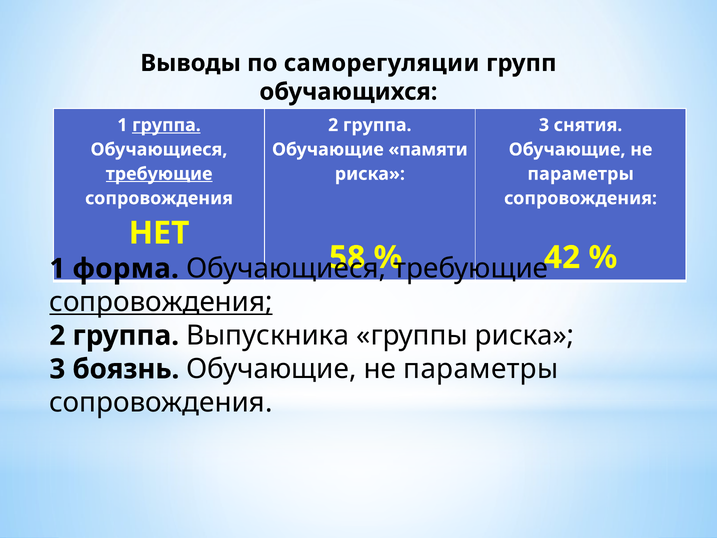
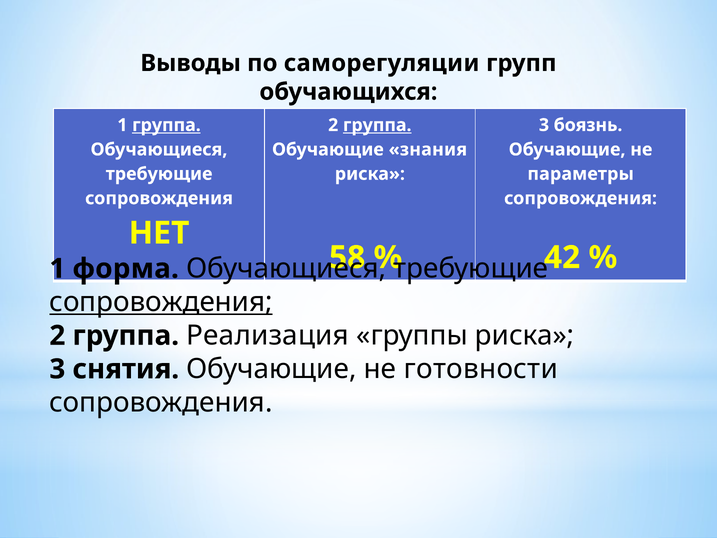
группа at (377, 125) underline: none -> present
снятия: снятия -> боязнь
памяти: памяти -> знания
требующие at (159, 174) underline: present -> none
Выпускника: Выпускника -> Реализация
боязнь: боязнь -> снятия
параметры at (481, 369): параметры -> готовности
